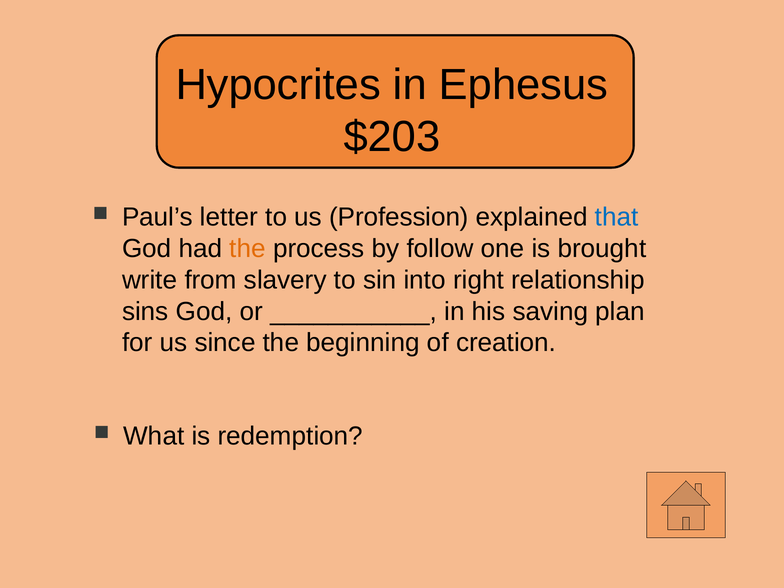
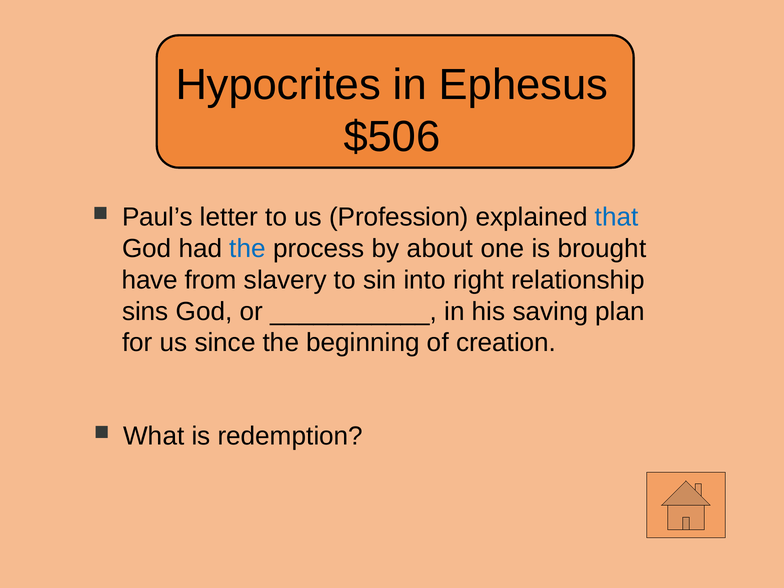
$203: $203 -> $506
the at (248, 249) colour: orange -> blue
follow: follow -> about
write: write -> have
